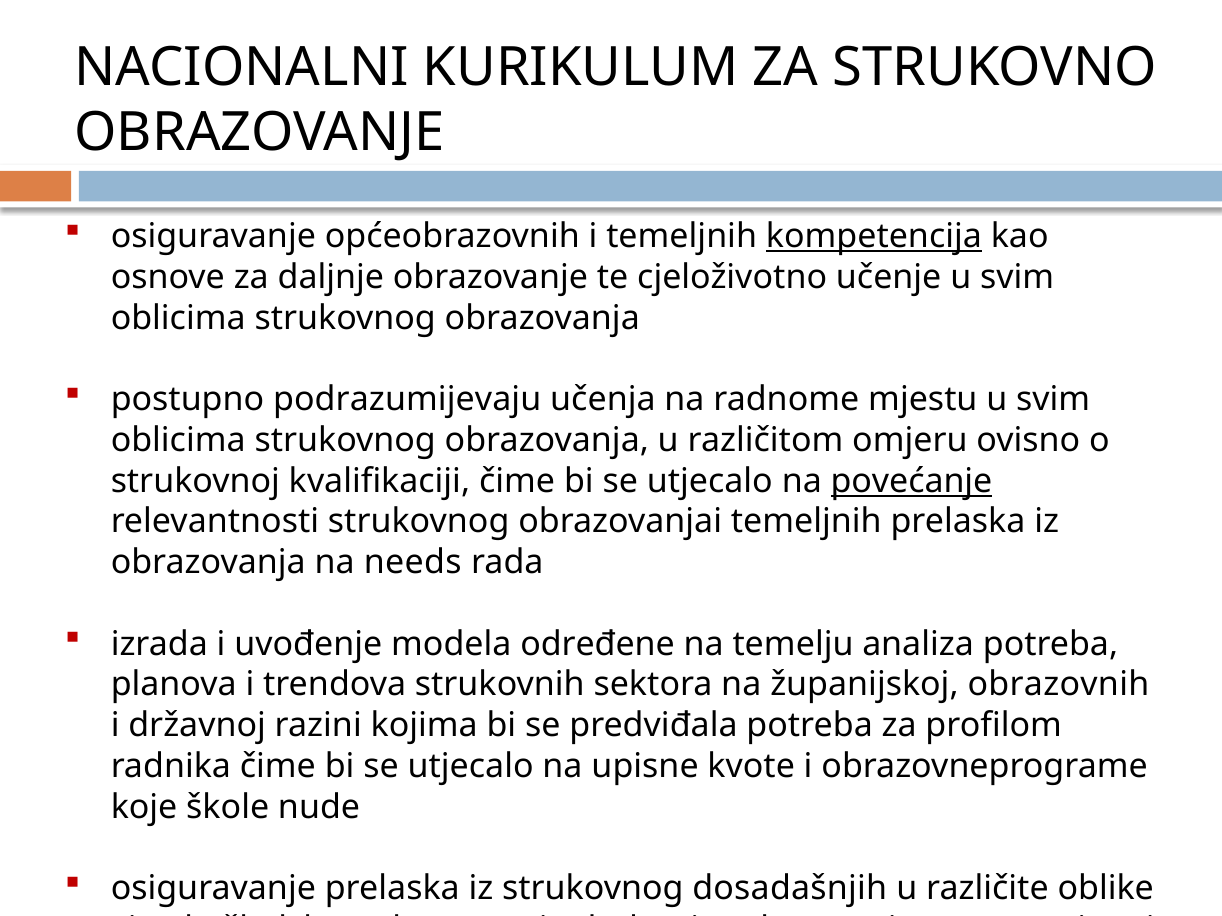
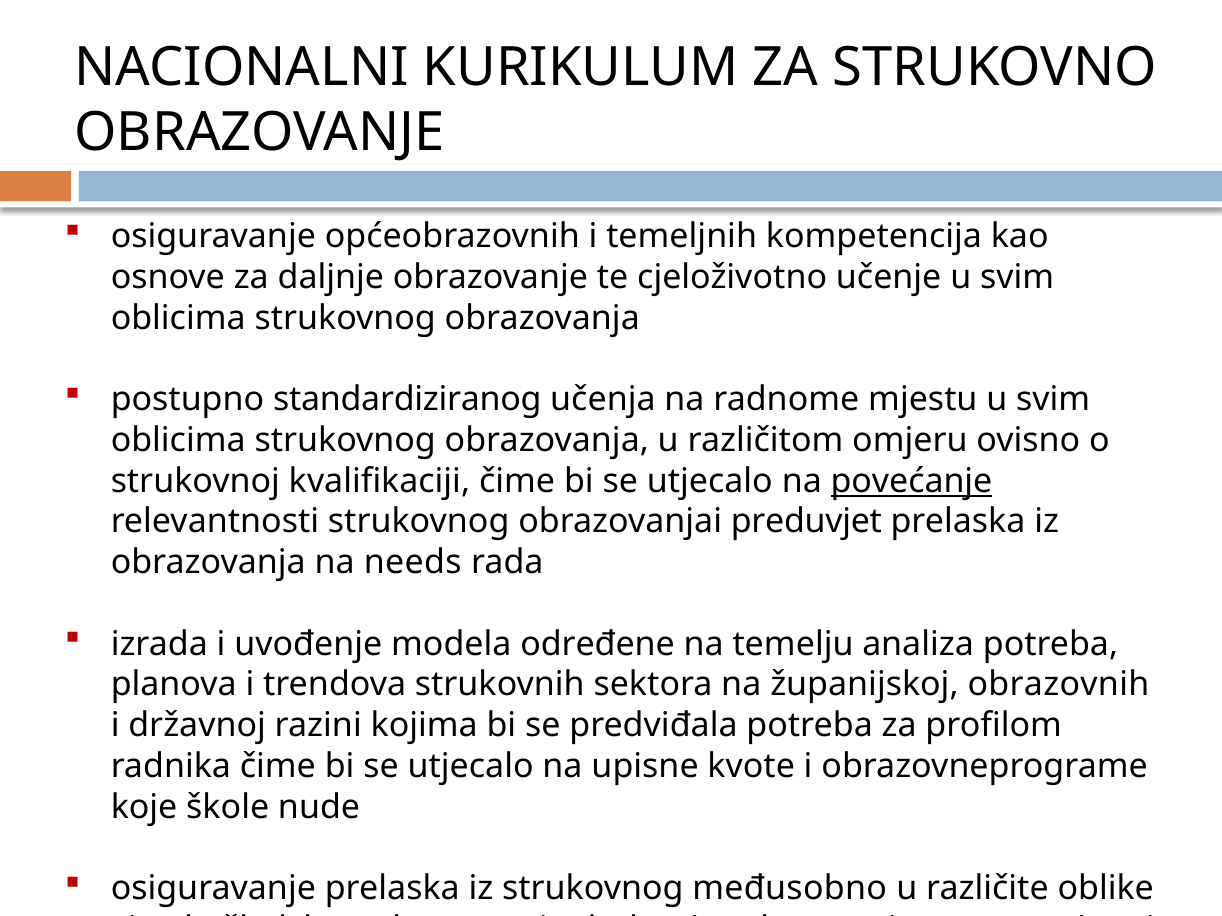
kompetencija underline: present -> none
podrazumijevaju: podrazumijevaju -> standardiziranog
obrazovanjai temeljnih: temeljnih -> preduvjet
dosadašnjih: dosadašnjih -> međusobno
